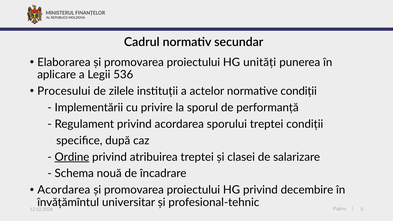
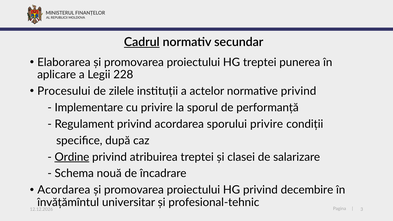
Cadrul underline: none -> present
HG unități: unități -> treptei
536: 536 -> 228
normative condiții: condiții -> privind
Implementării: Implementării -> Implementare
sporului treptei: treptei -> privire
